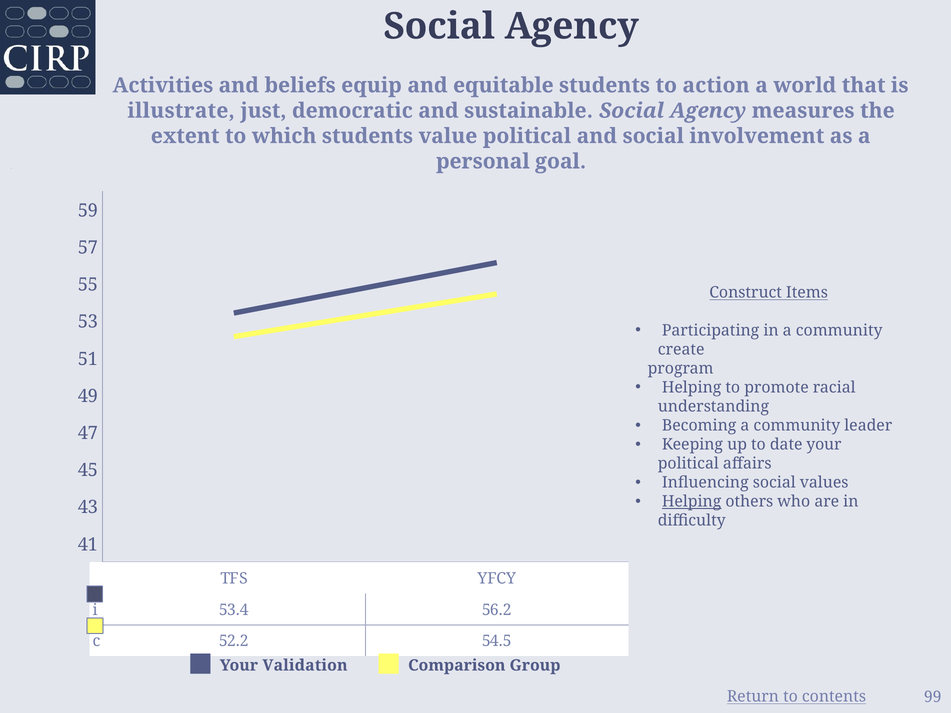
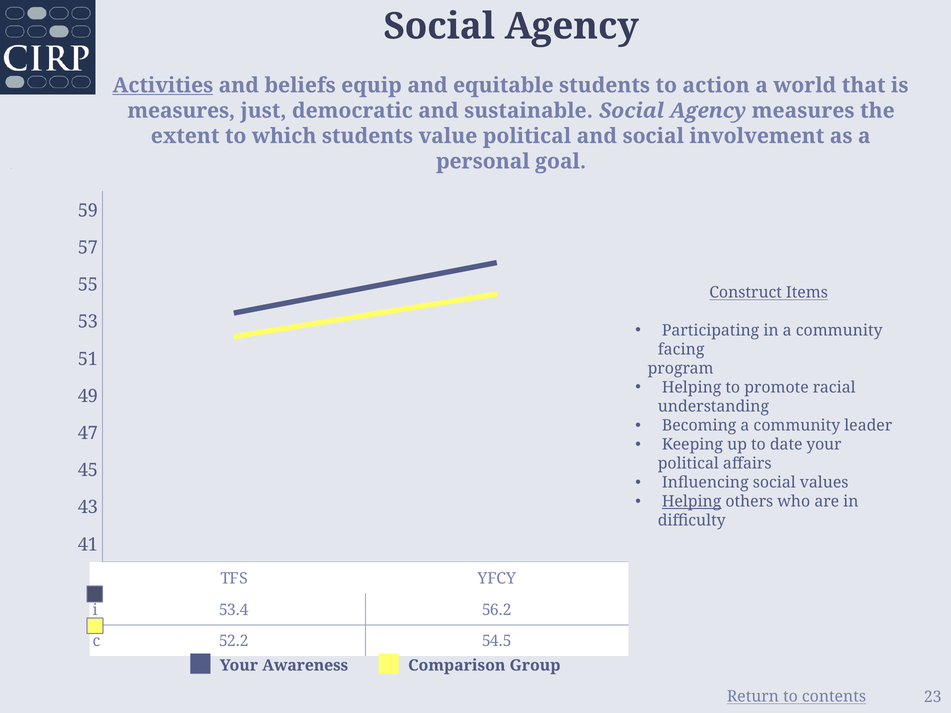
Activities underline: none -> present
illustrate at (181, 111): illustrate -> measures
create: create -> facing
Validation: Validation -> Awareness
99: 99 -> 23
